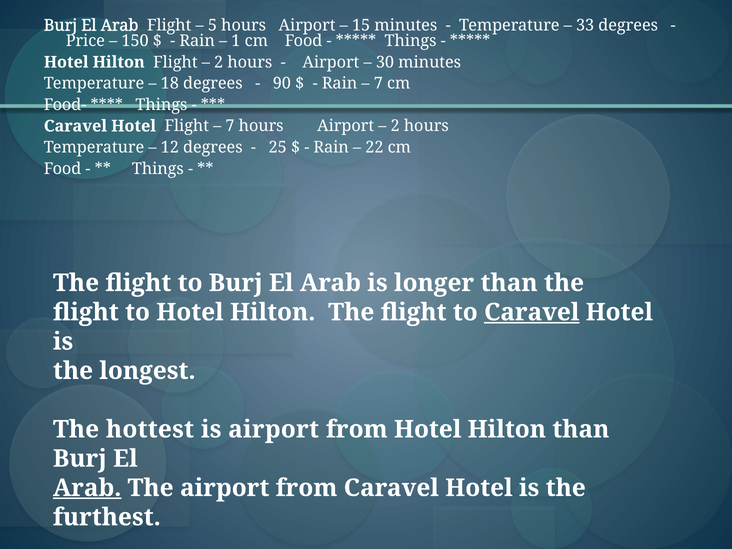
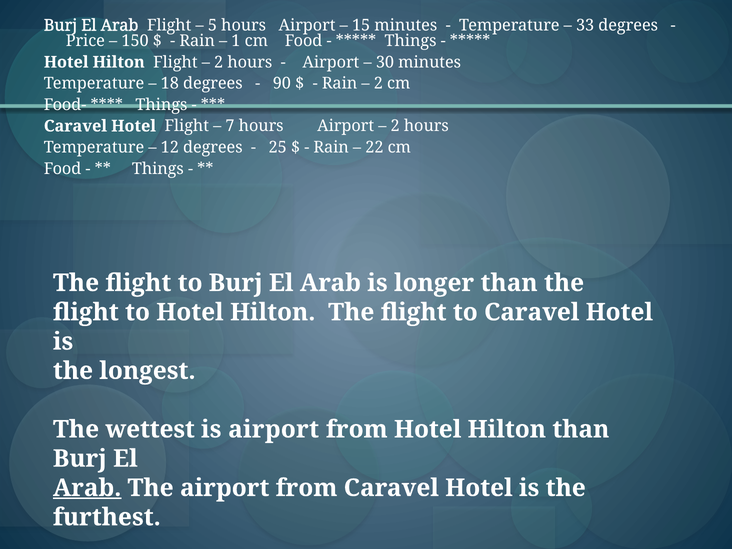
7 at (378, 84): 7 -> 2
Caravel at (532, 312) underline: present -> none
hottest at (150, 429): hottest -> wettest
